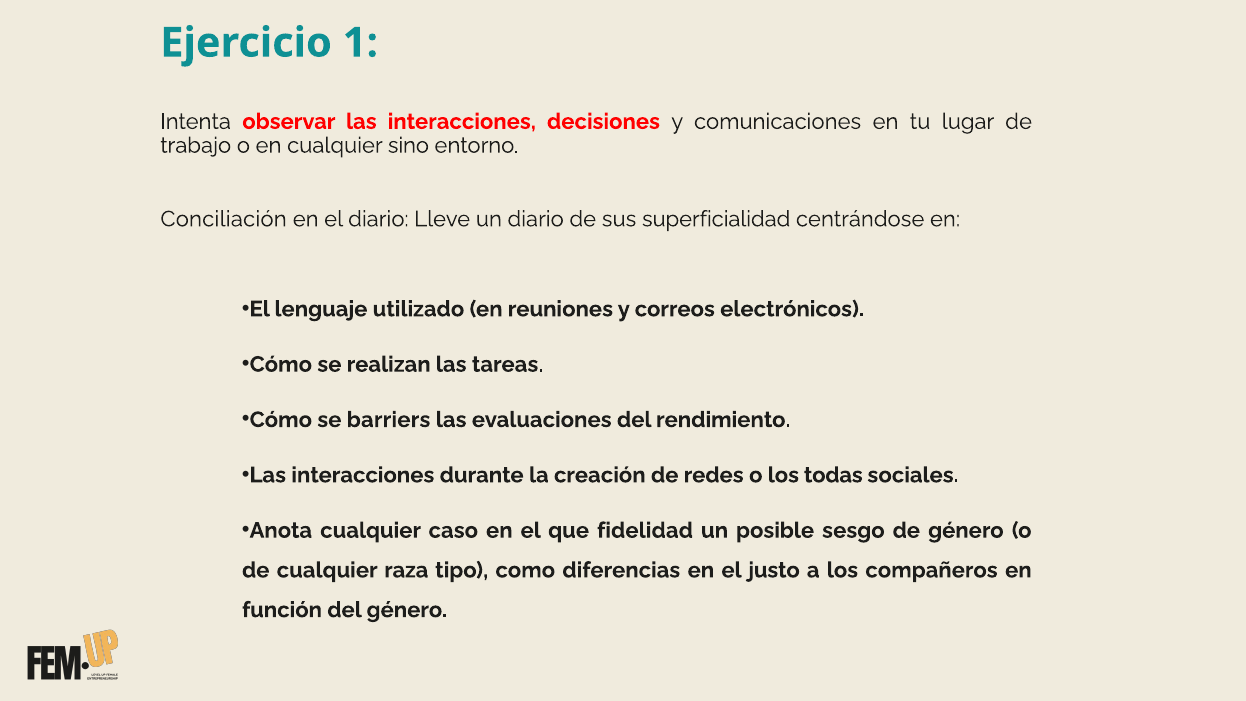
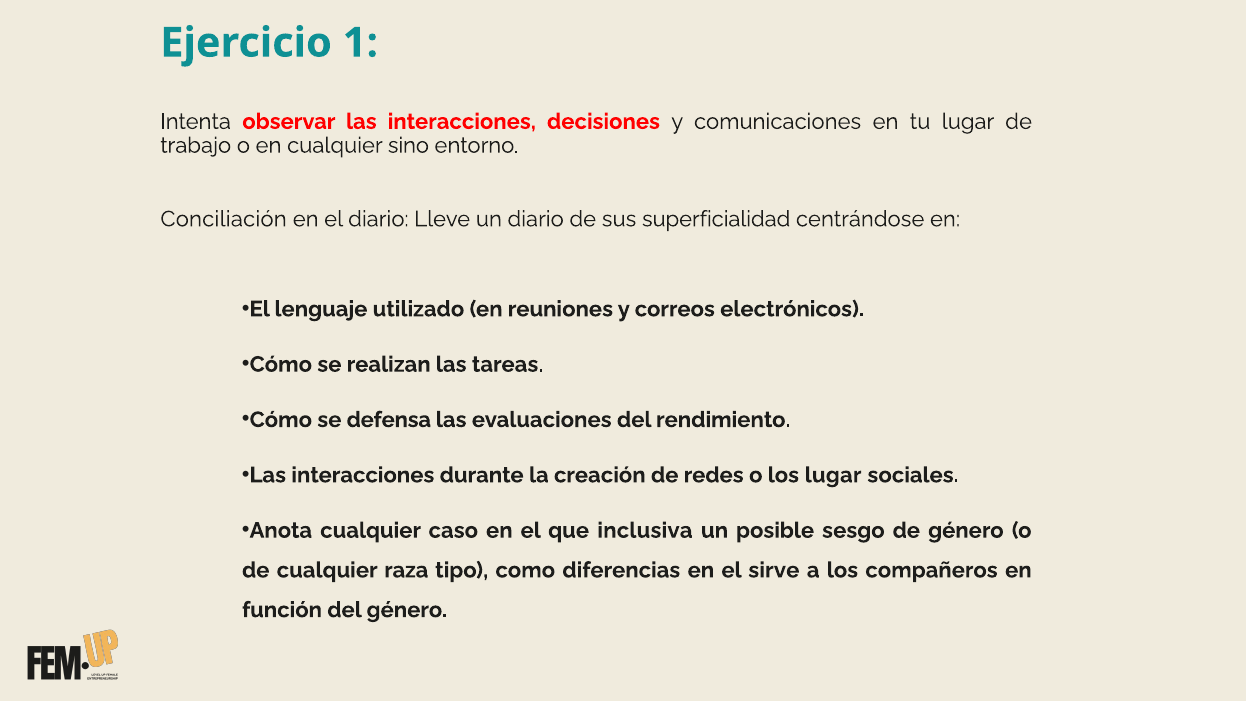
barriers: barriers -> defensa
los todas: todas -> lugar
fidelidad: fidelidad -> inclusiva
justo: justo -> sirve
